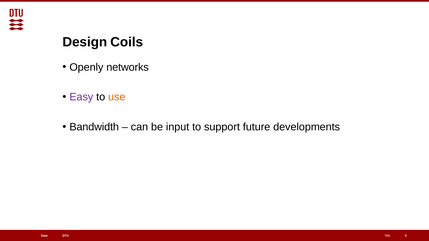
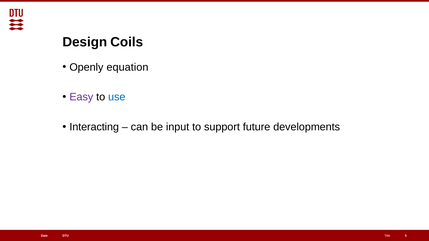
networks: networks -> equation
use colour: orange -> blue
Bandwidth: Bandwidth -> Interacting
